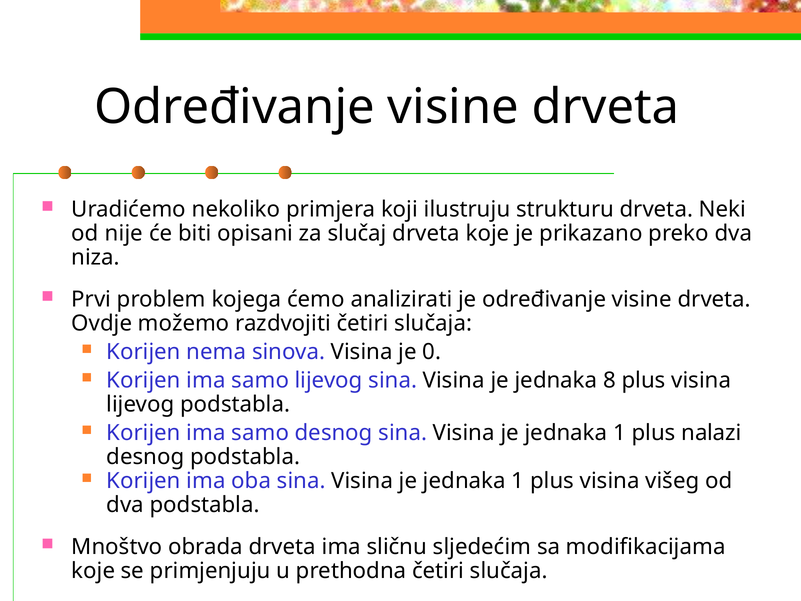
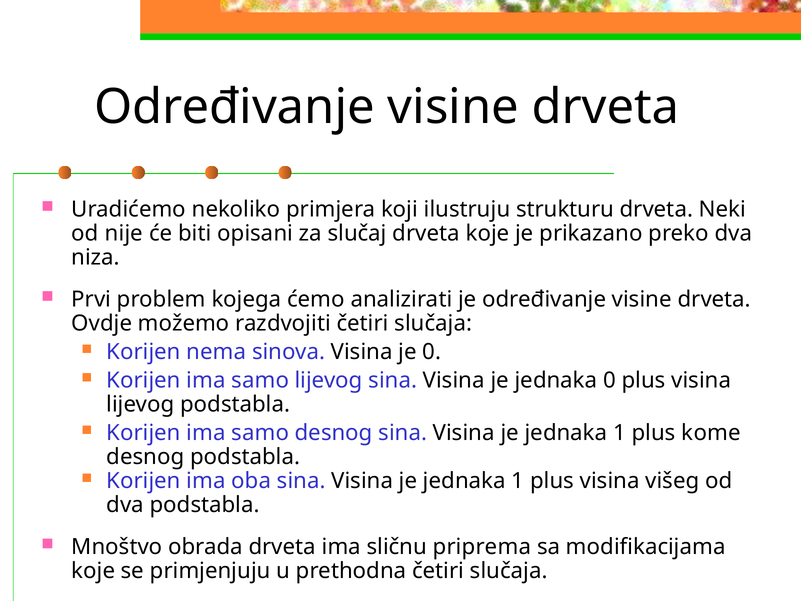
jednaka 8: 8 -> 0
nalazi: nalazi -> kome
sljedećim: sljedećim -> priprema
